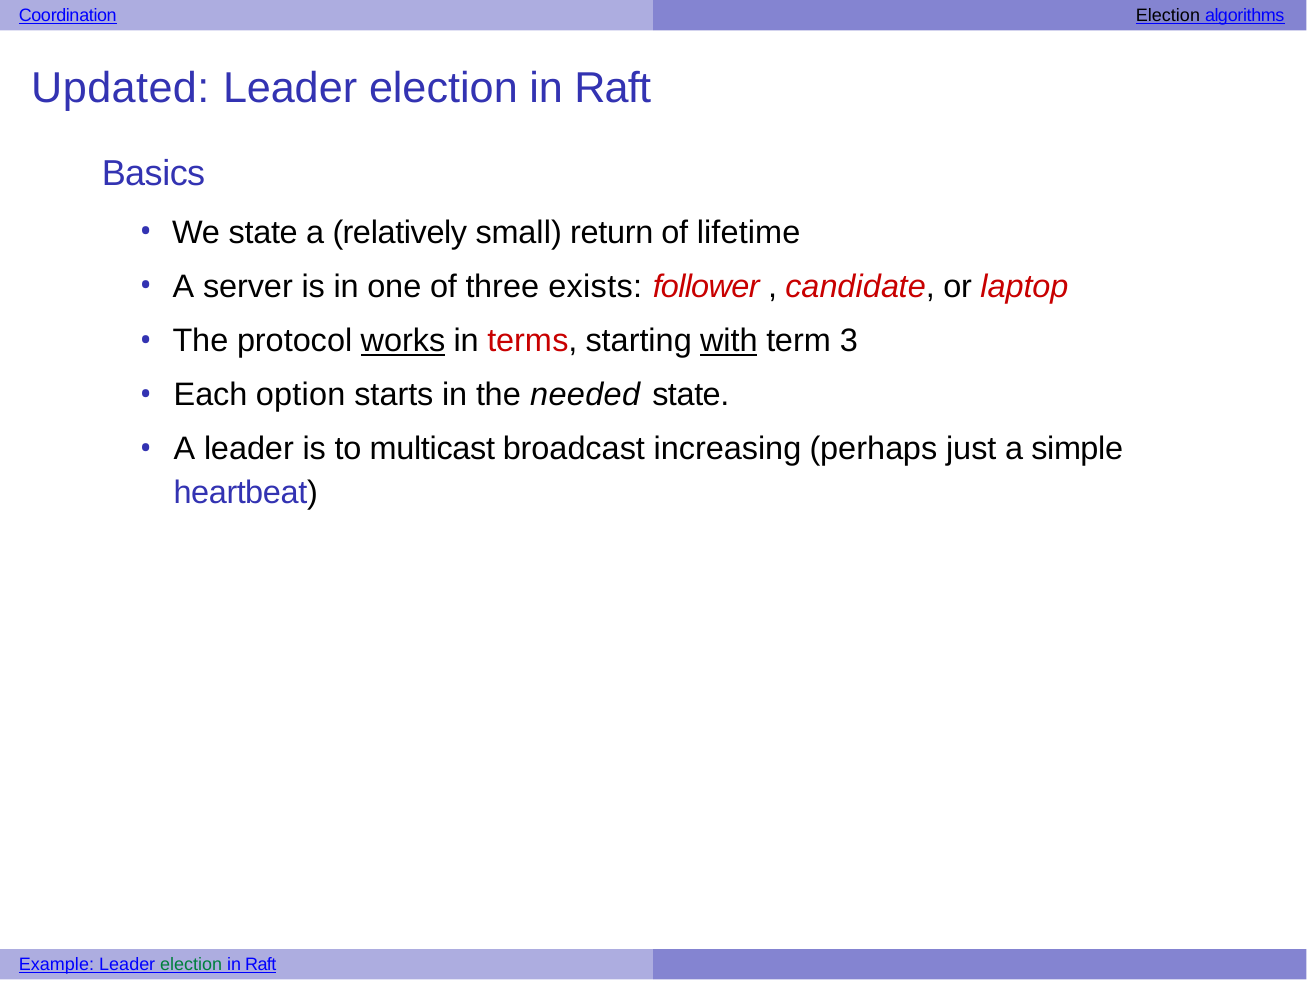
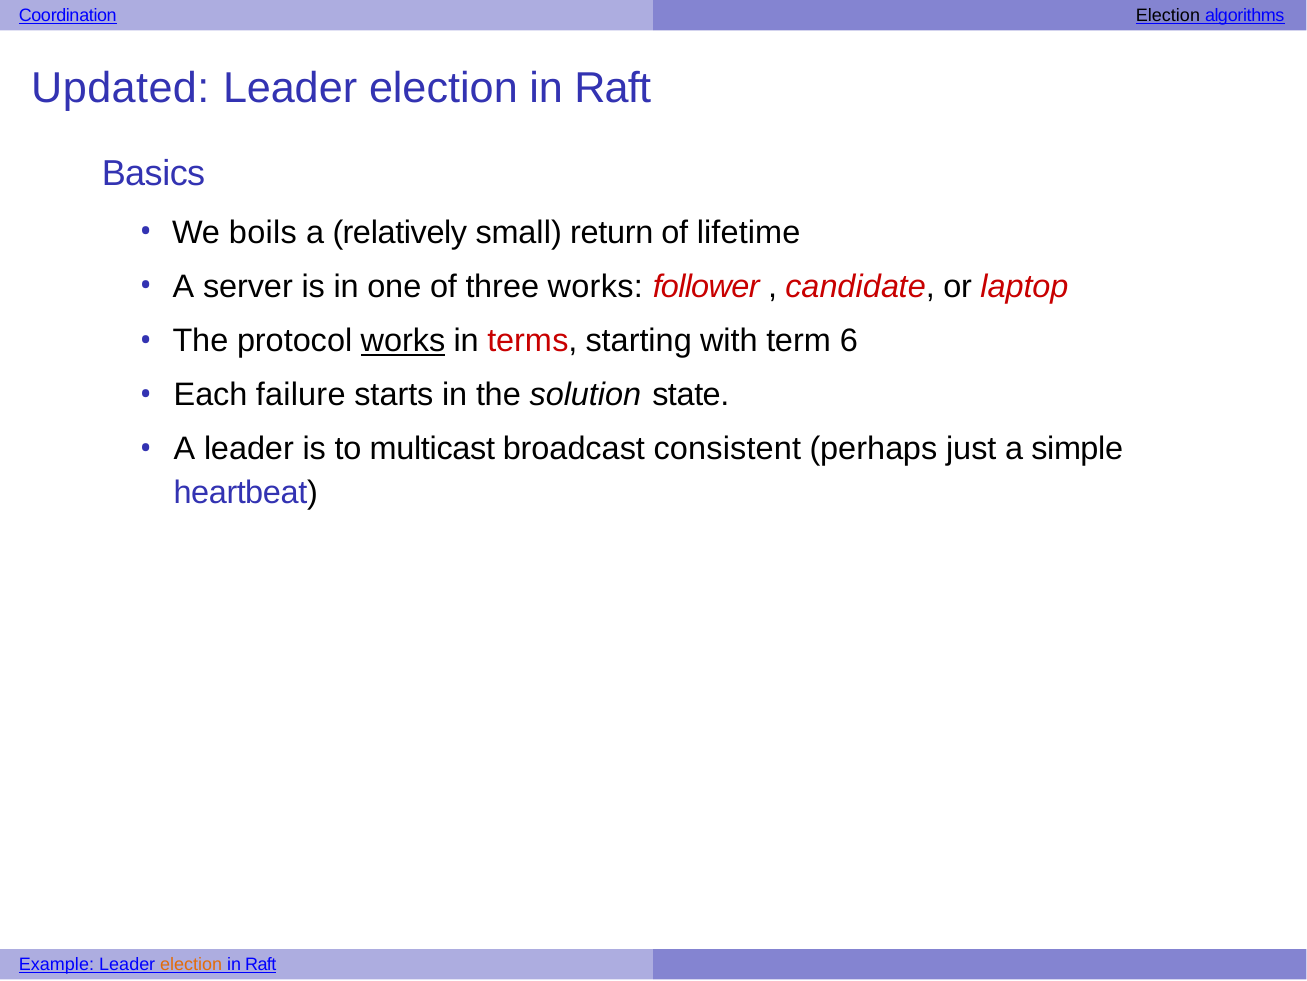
We state: state -> boils
three exists: exists -> works
with underline: present -> none
3: 3 -> 6
option: option -> failure
needed: needed -> solution
increasing: increasing -> consistent
election at (191, 964) colour: green -> orange
